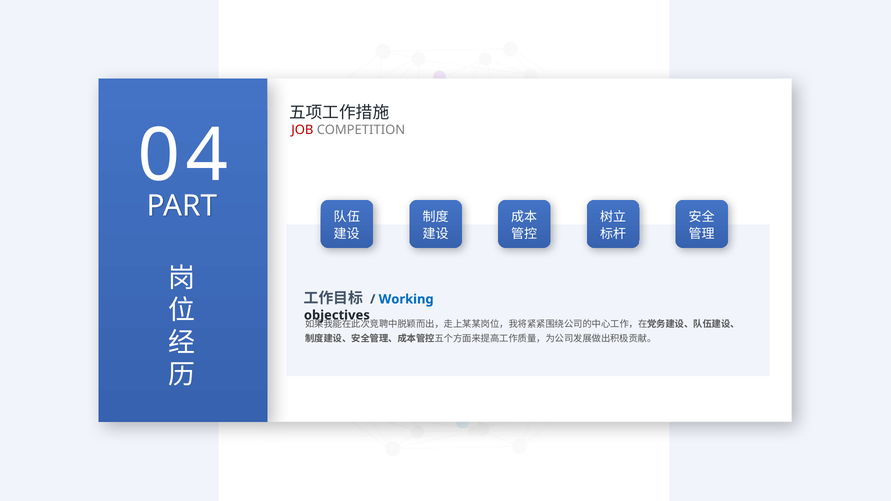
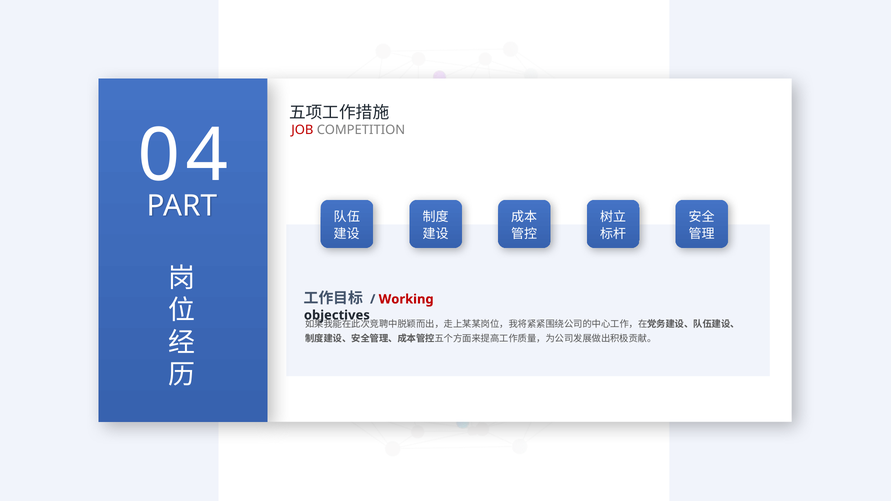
Working colour: blue -> red
